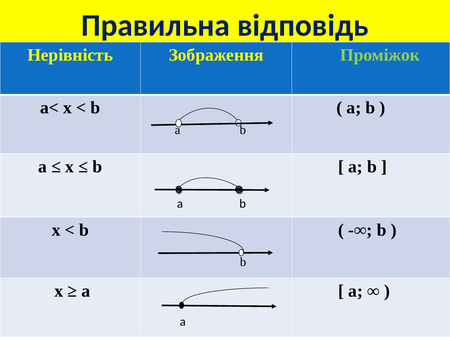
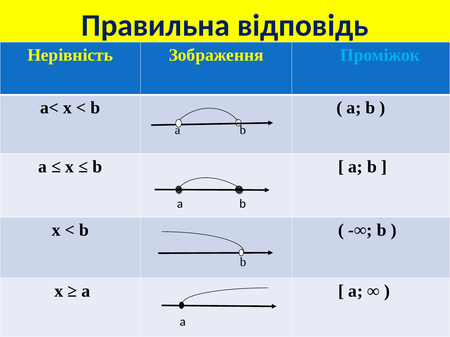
Проміжок colour: light green -> light blue
